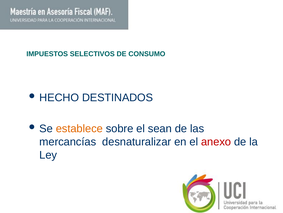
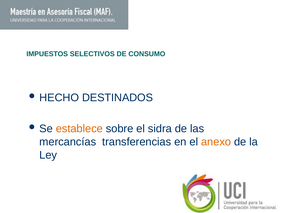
sean: sean -> sidra
desnaturalizar: desnaturalizar -> transferencias
anexo colour: red -> orange
